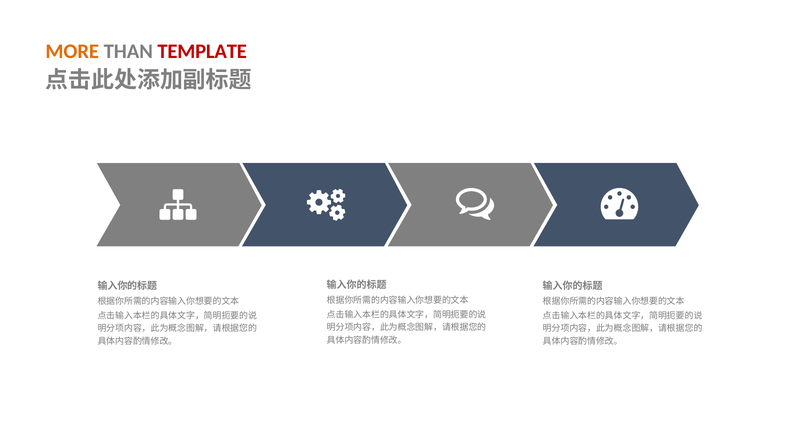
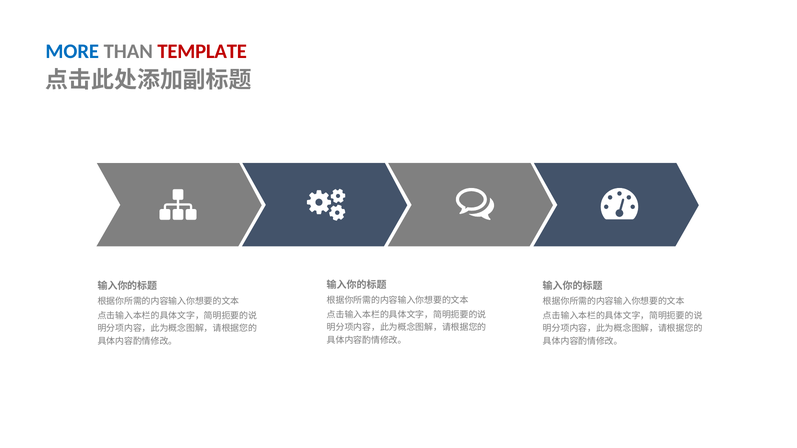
MORE colour: orange -> blue
